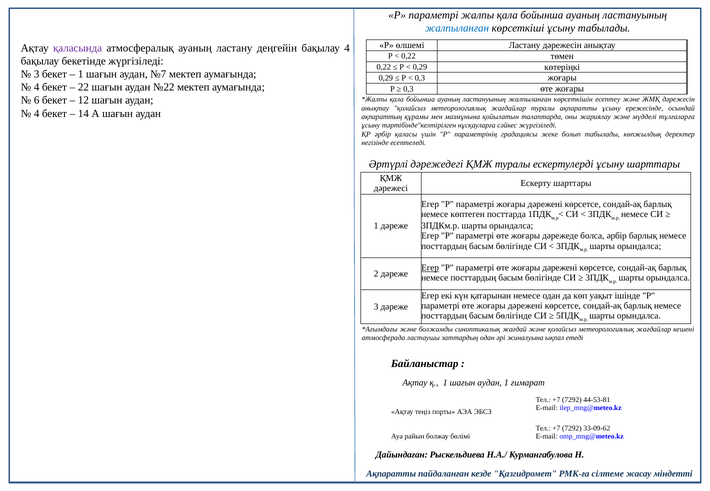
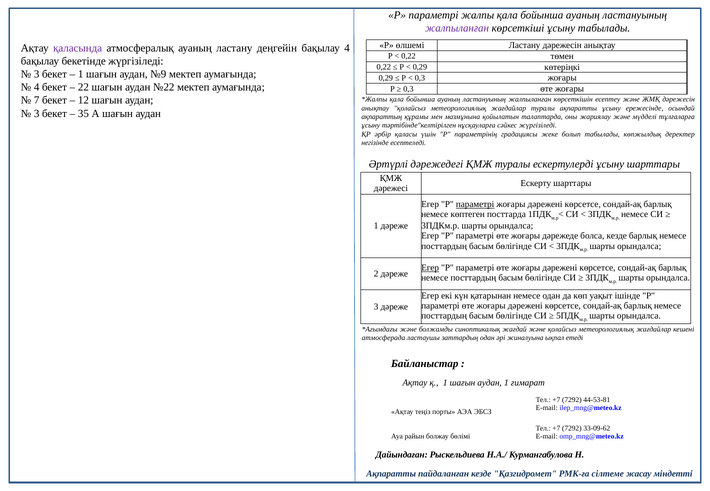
жалпыланған at (457, 28) colour: blue -> purple
№7: №7 -> №9
6: 6 -> 7
4 at (37, 114): 4 -> 3
14: 14 -> 35
параметрі at (475, 205) underline: none -> present
болса әрбір: әрбір -> кезде
